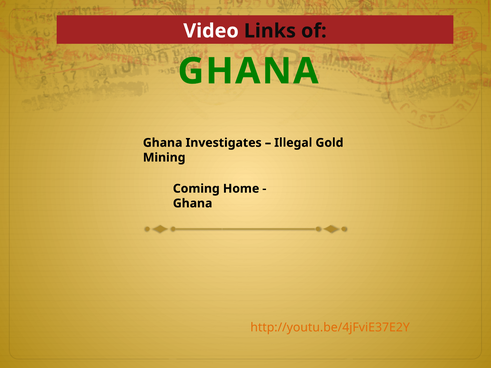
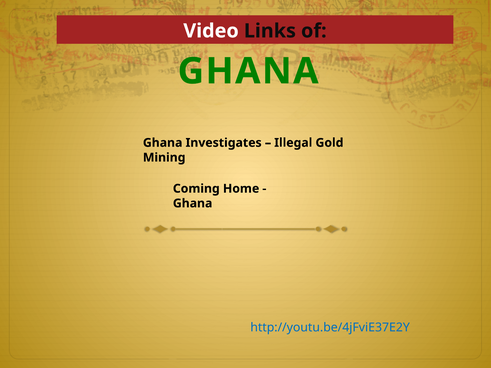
http://youtu.be/4jFviE37E2Y colour: orange -> blue
